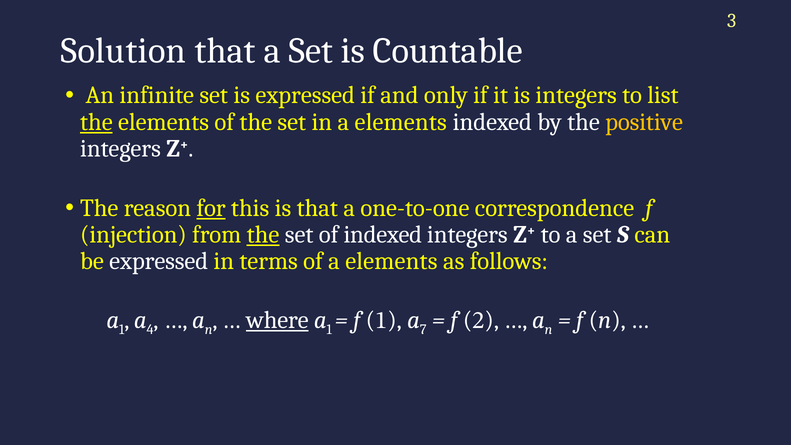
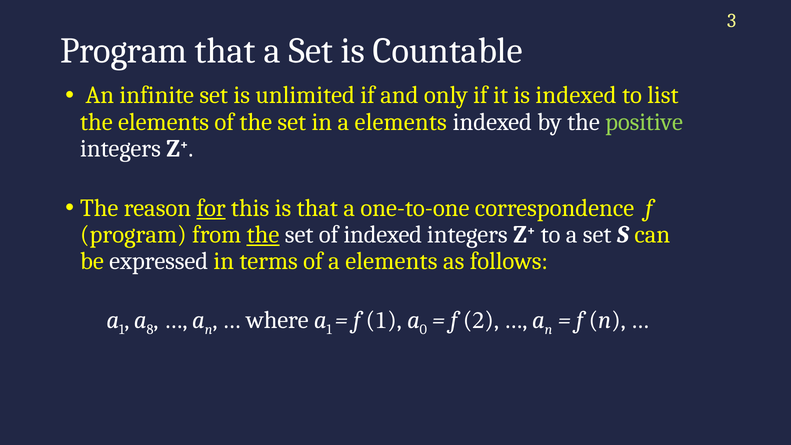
Solution at (123, 51): Solution -> Program
is expressed: expressed -> unlimited
is integers: integers -> indexed
the at (96, 122) underline: present -> none
positive colour: yellow -> light green
injection at (133, 235): injection -> program
4: 4 -> 8
where underline: present -> none
7: 7 -> 0
